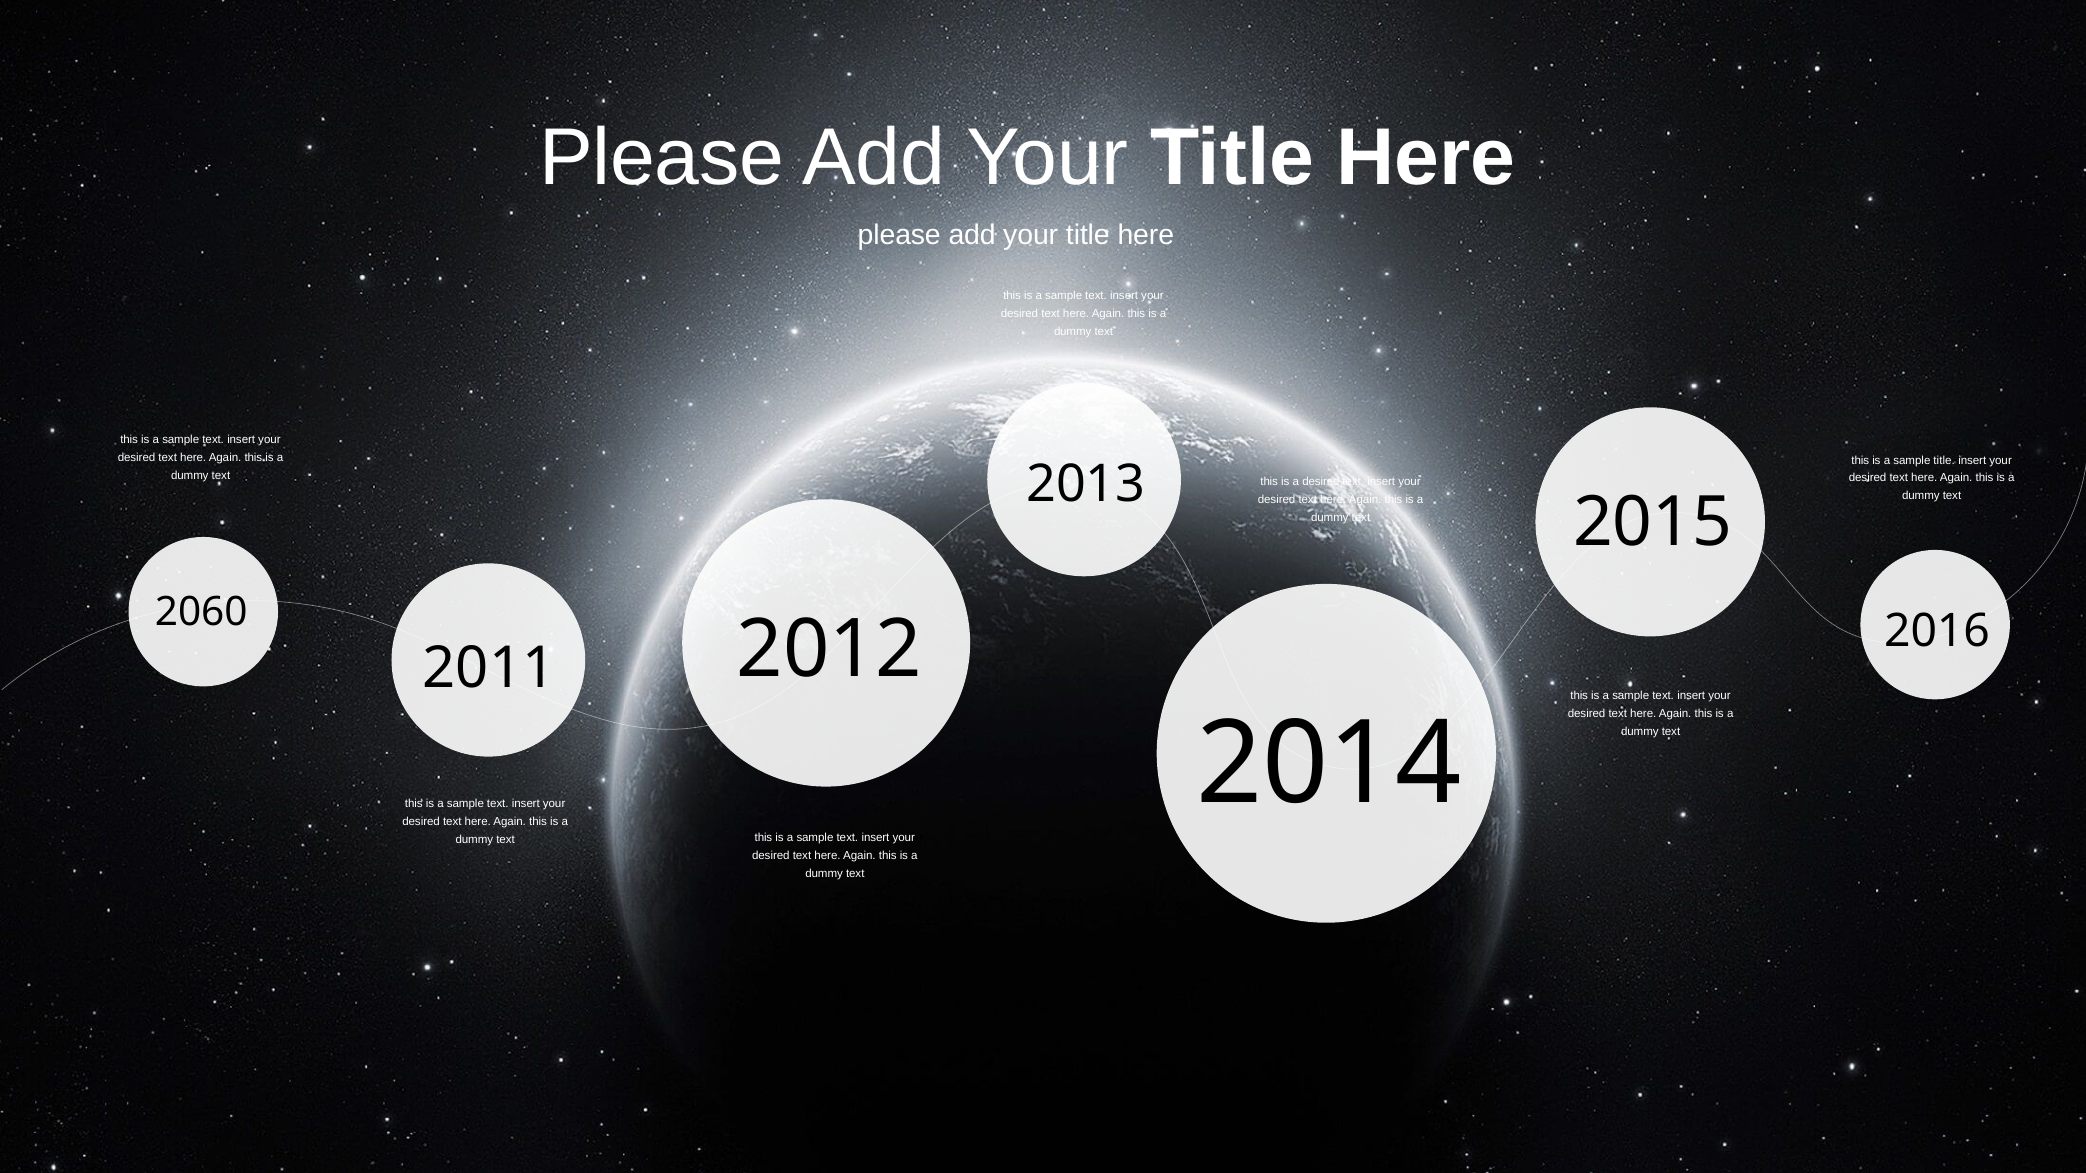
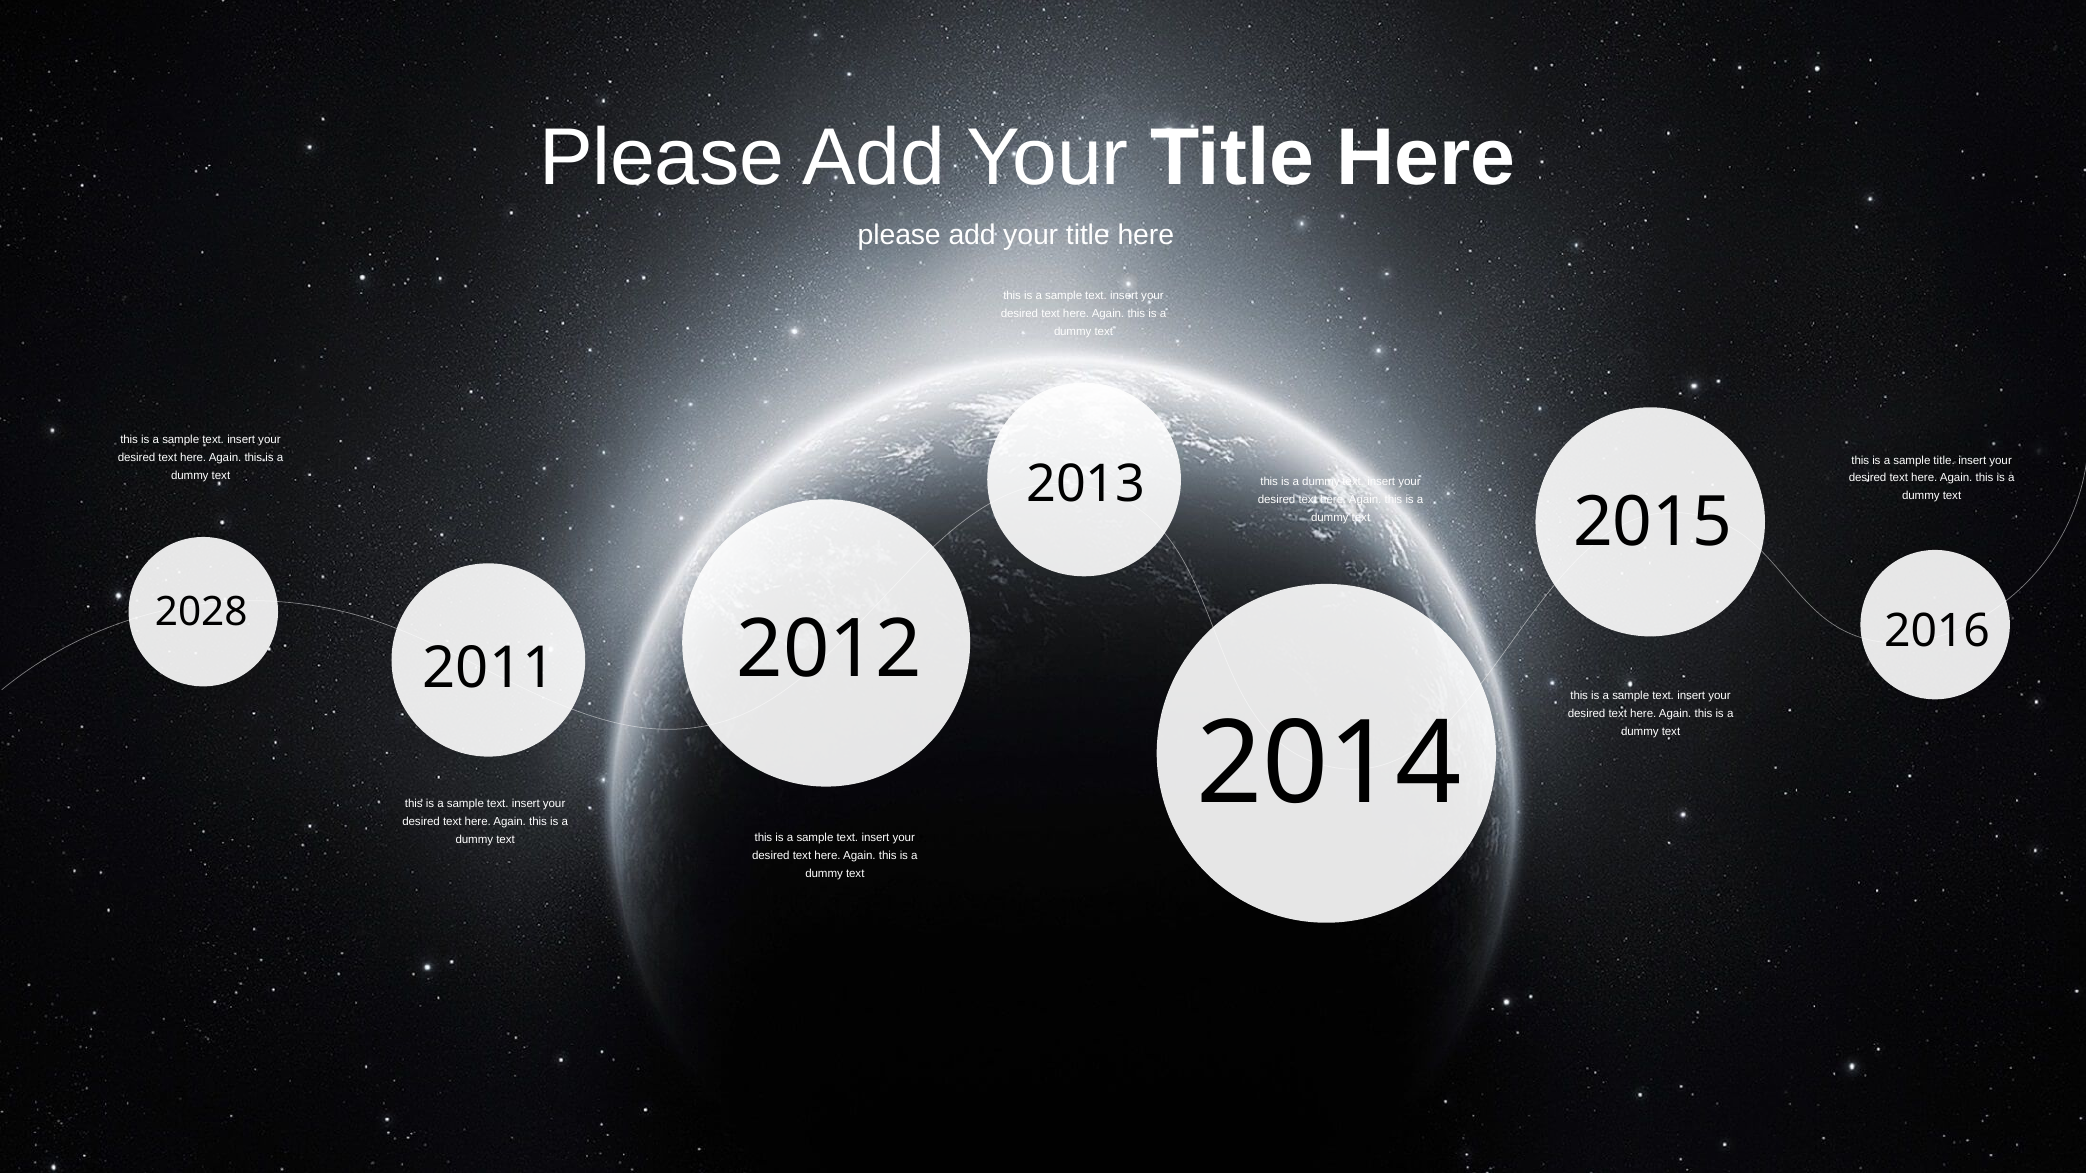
desired at (1321, 482): desired -> dummy
2060: 2060 -> 2028
